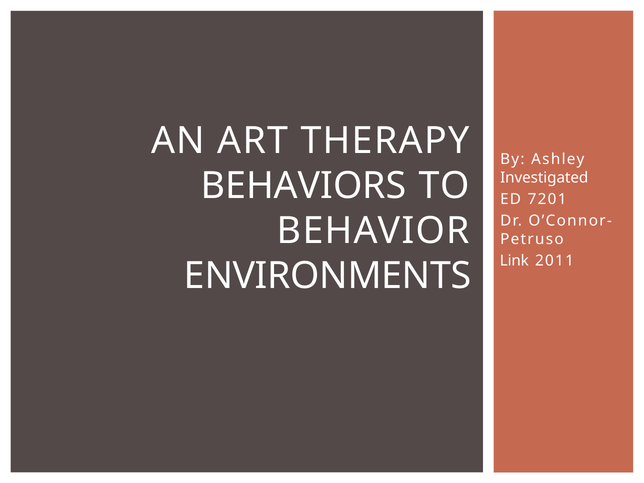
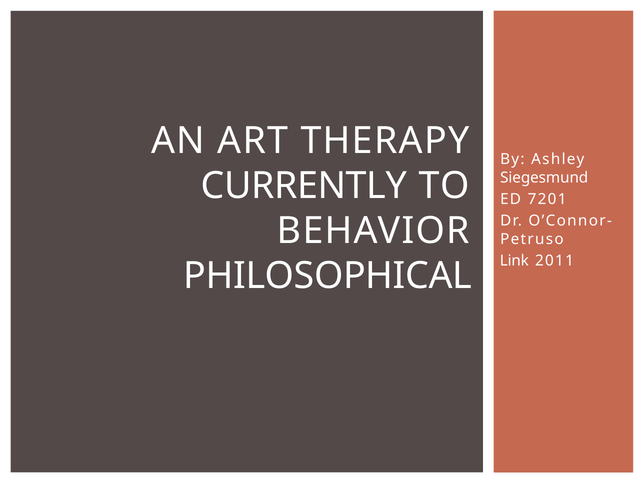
Investigated: Investigated -> Siegesmund
BEHAVIORS: BEHAVIORS -> CURRENTLY
ENVIRONMENTS: ENVIRONMENTS -> PHILOSOPHICAL
